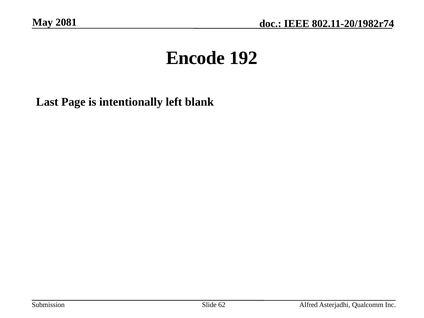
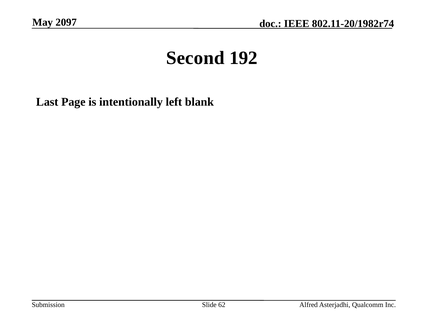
2081: 2081 -> 2097
Encode: Encode -> Second
